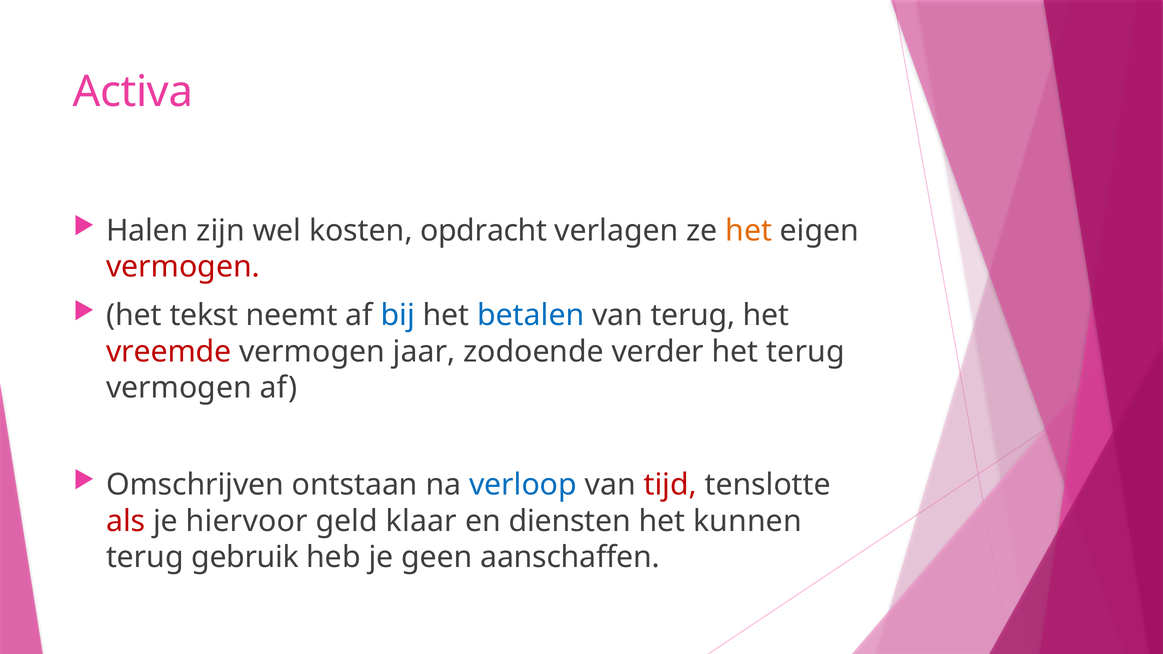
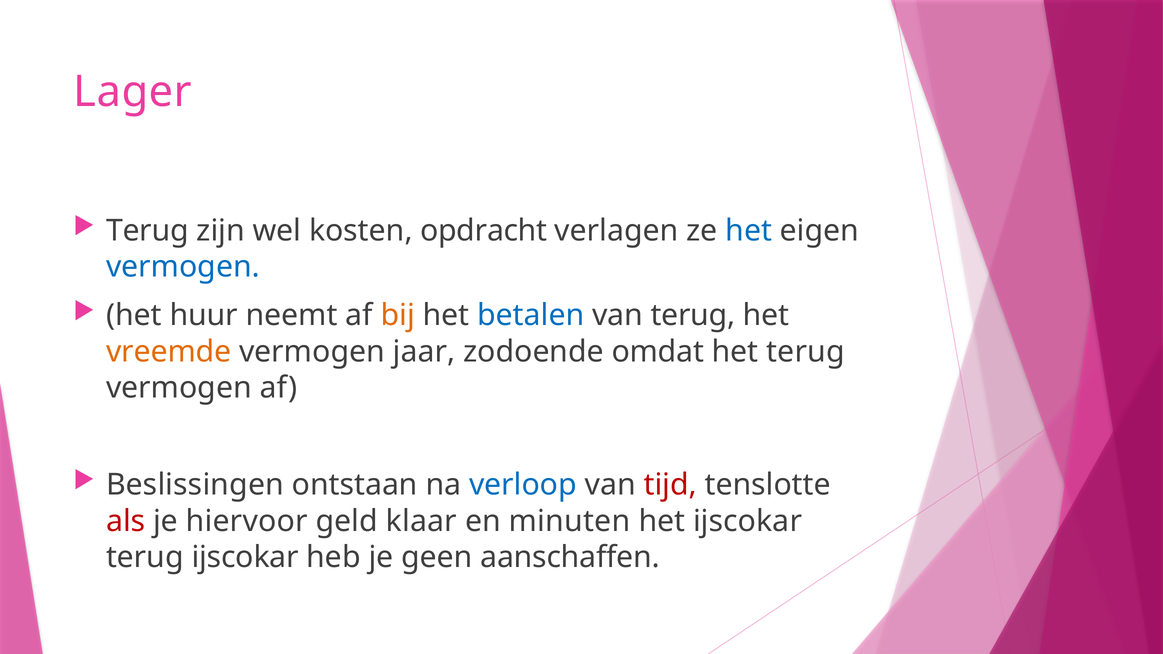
Activa: Activa -> Lager
Halen at (147, 231): Halen -> Terug
het at (749, 231) colour: orange -> blue
vermogen at (183, 267) colour: red -> blue
tekst: tekst -> huur
bij colour: blue -> orange
vreemde colour: red -> orange
verder: verder -> omdat
Omschrijven: Omschrijven -> Beslissingen
diensten: diensten -> minuten
het kunnen: kunnen -> ijscokar
terug gebruik: gebruik -> ijscokar
